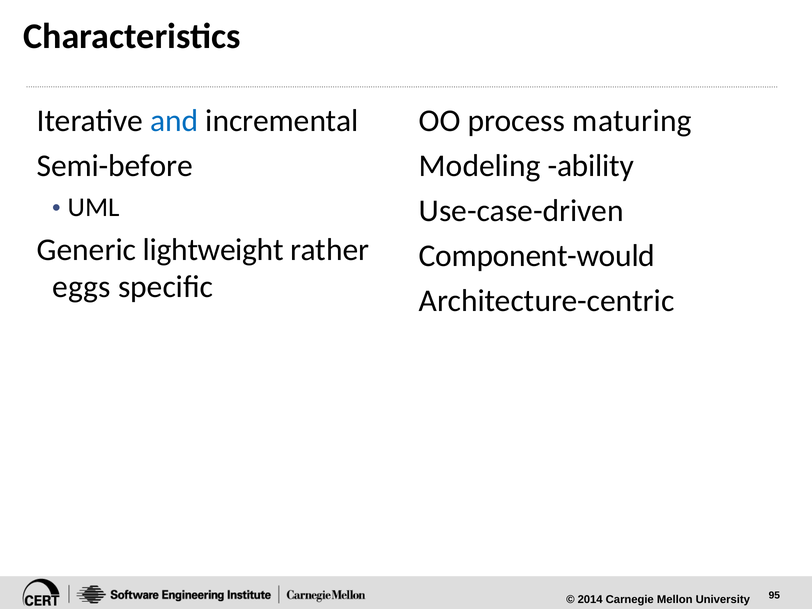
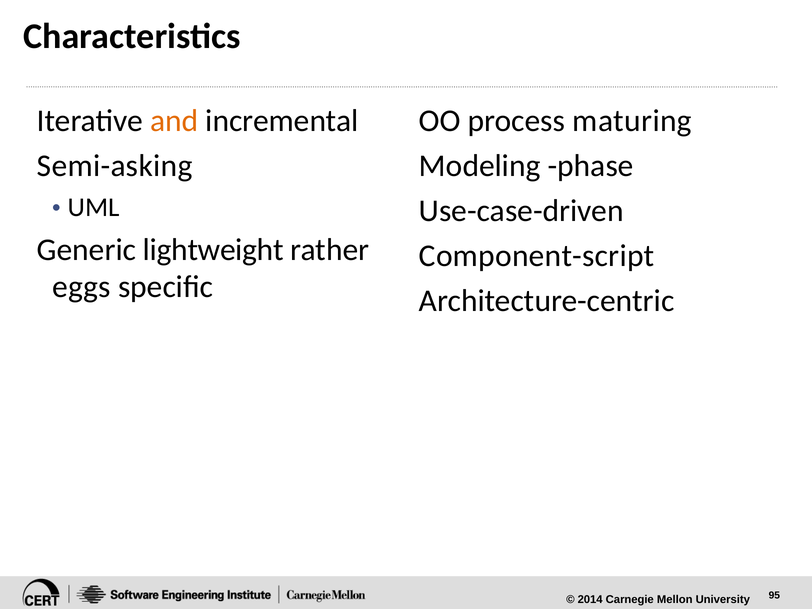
and colour: blue -> orange
Semi-before: Semi-before -> Semi-asking
ability: ability -> phase
Component-would: Component-would -> Component-script
